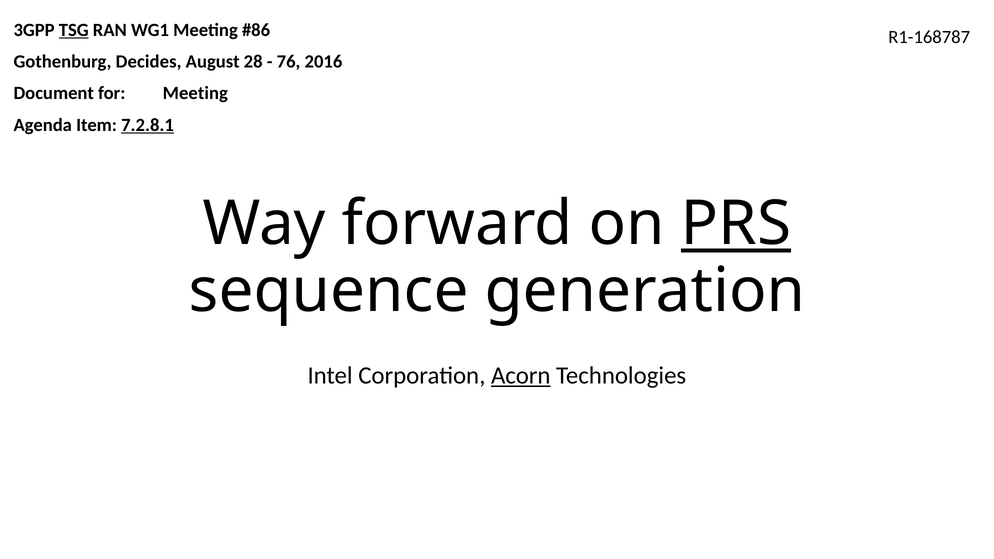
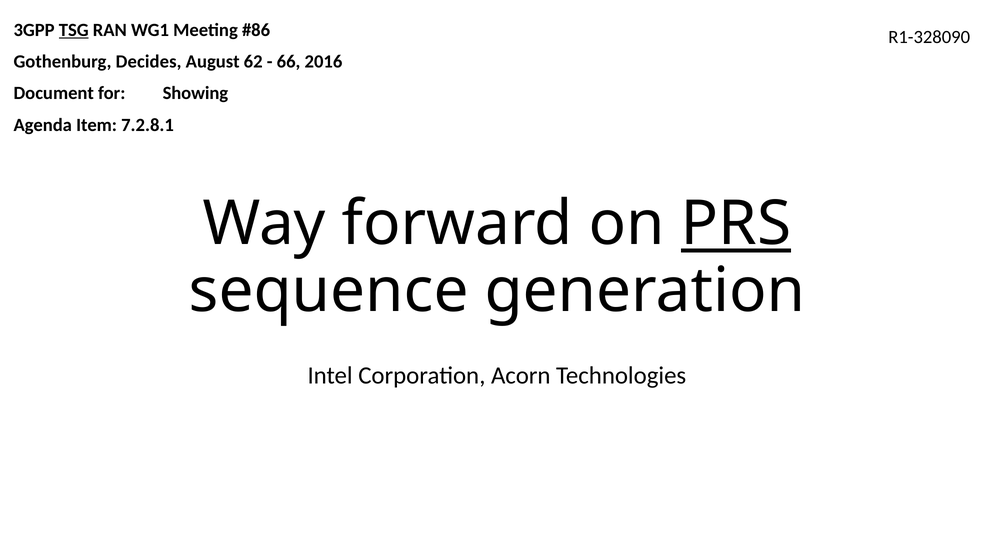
R1-168787: R1-168787 -> R1-328090
28: 28 -> 62
76: 76 -> 66
for Meeting: Meeting -> Showing
7.2.8.1 underline: present -> none
Acorn underline: present -> none
